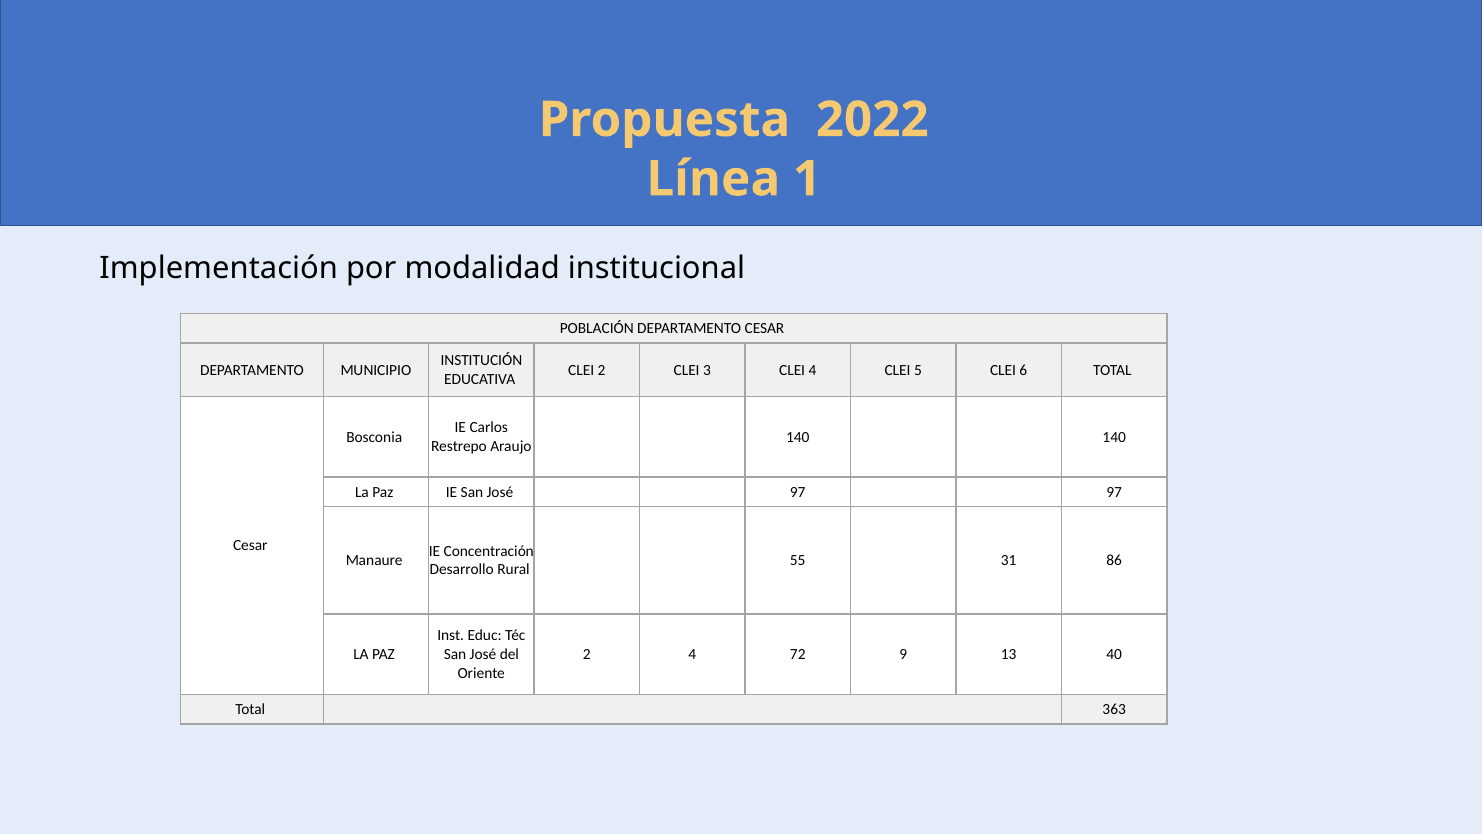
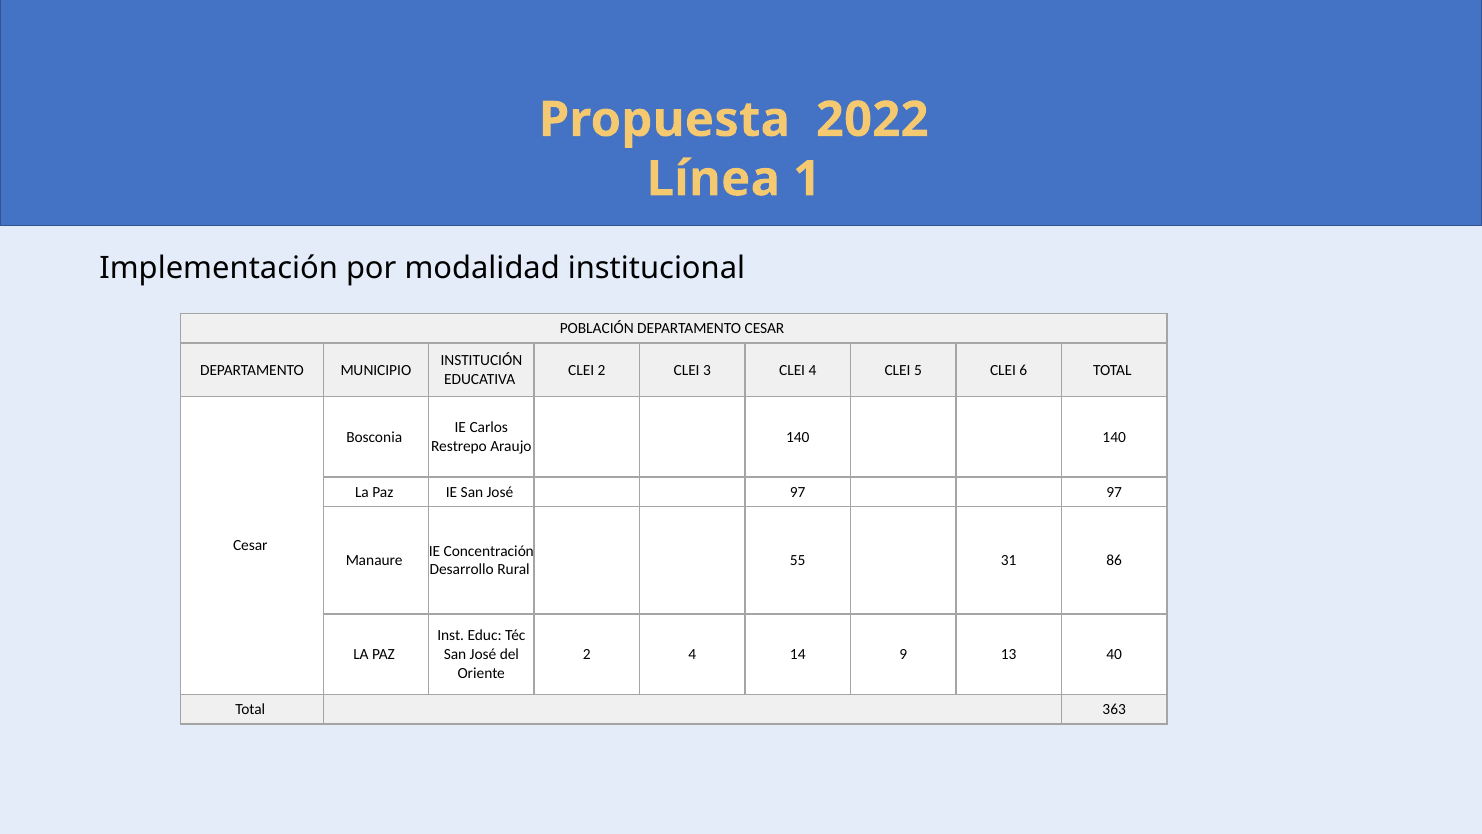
72: 72 -> 14
